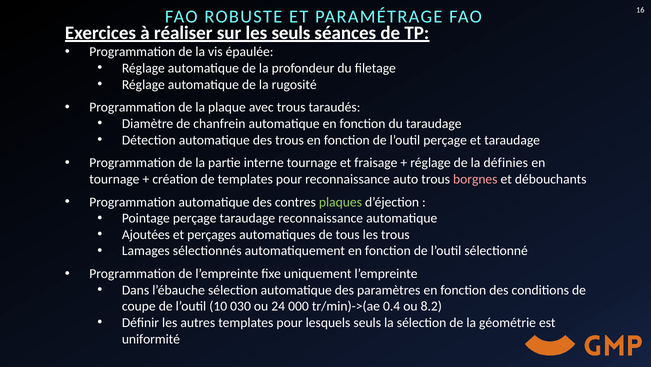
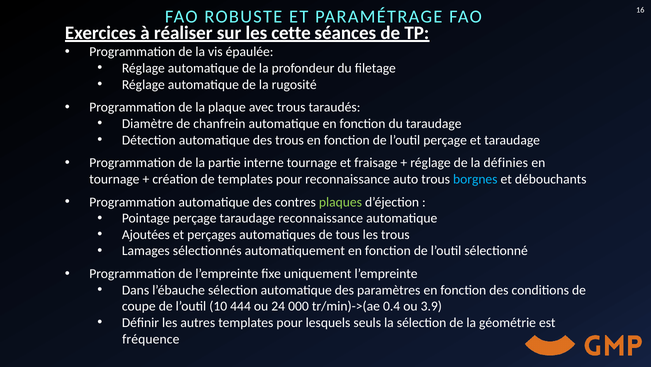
les seuls: seuls -> cette
borgnes colour: pink -> light blue
030: 030 -> 444
8.2: 8.2 -> 3.9
uniformité: uniformité -> fréquence
